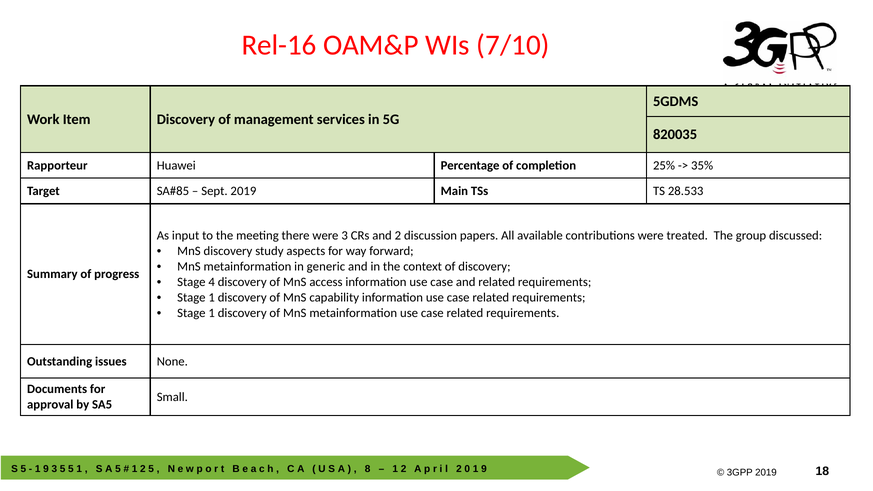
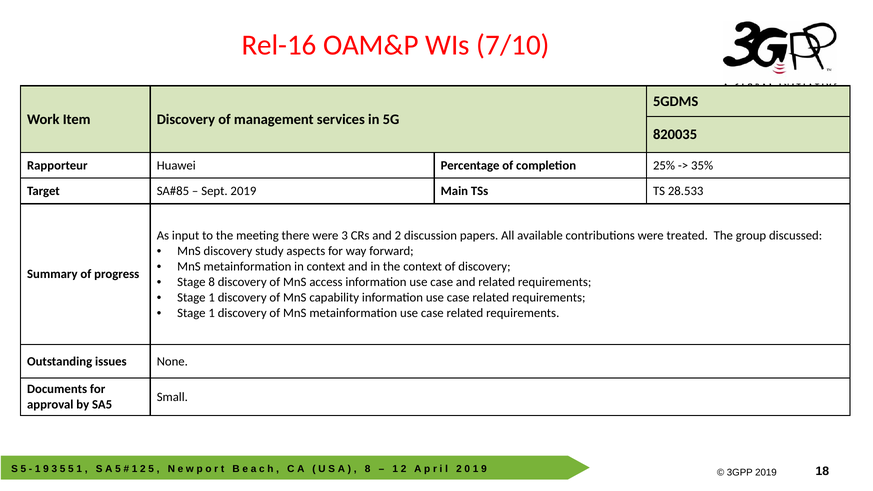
in generic: generic -> context
Stage 4: 4 -> 8
